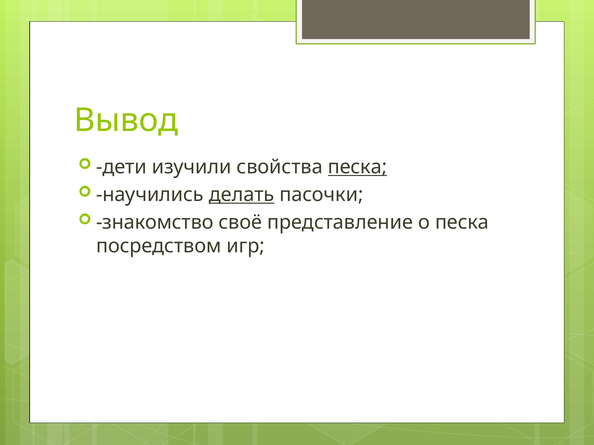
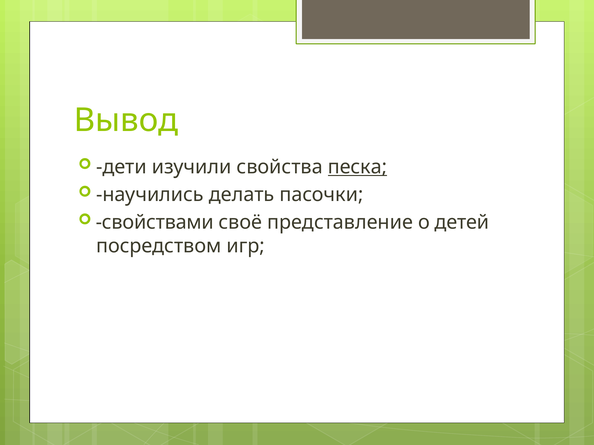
делать underline: present -> none
знакомство: знакомство -> свойствами
о песка: песка -> детей
